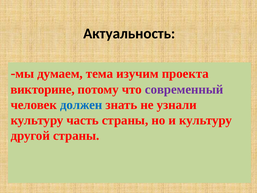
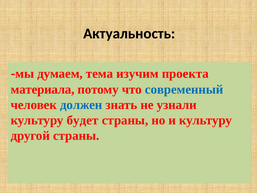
викторине: викторине -> материала
современный colour: purple -> blue
часть: часть -> будет
